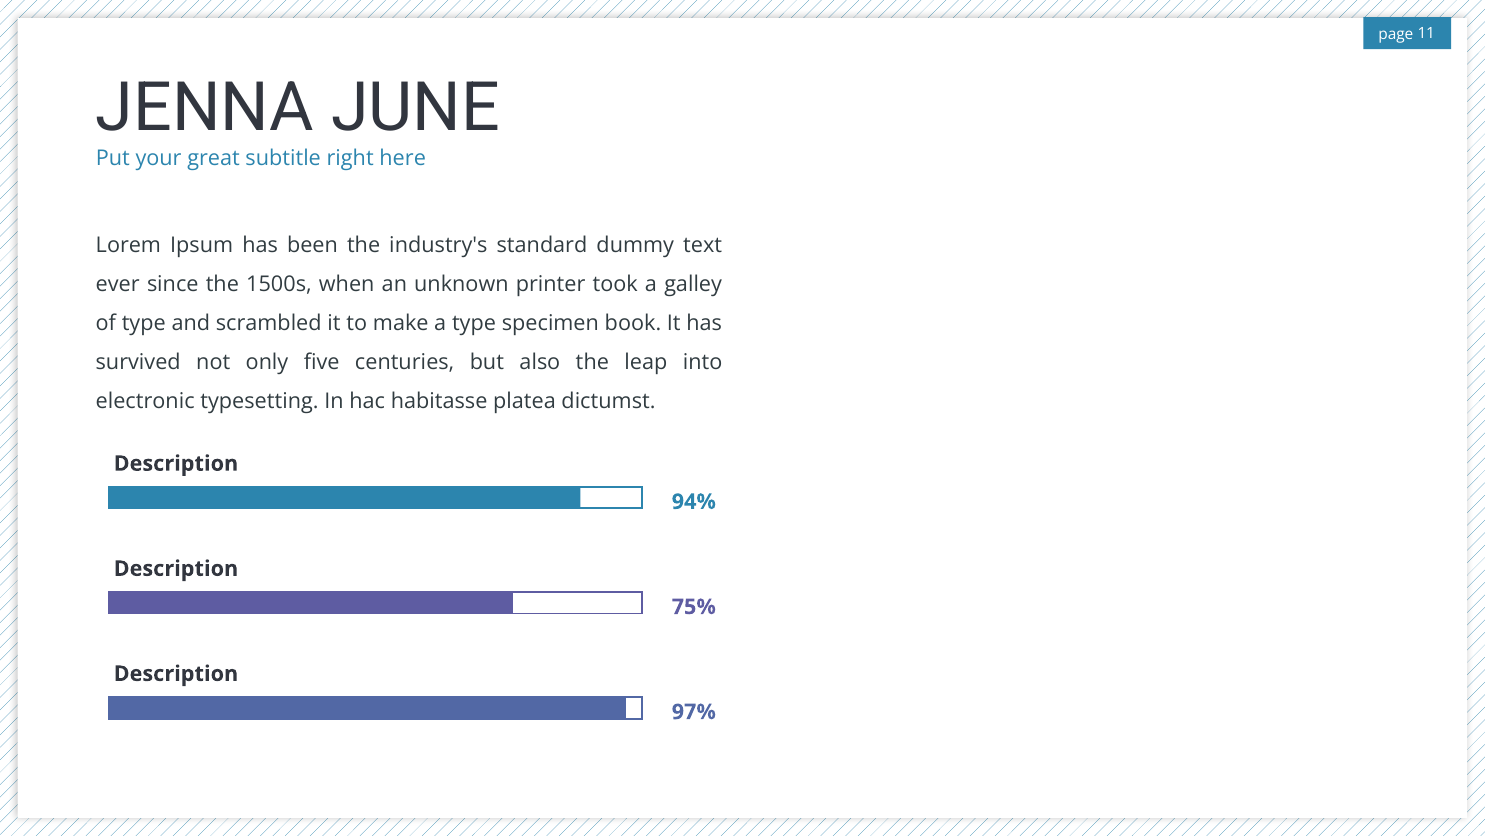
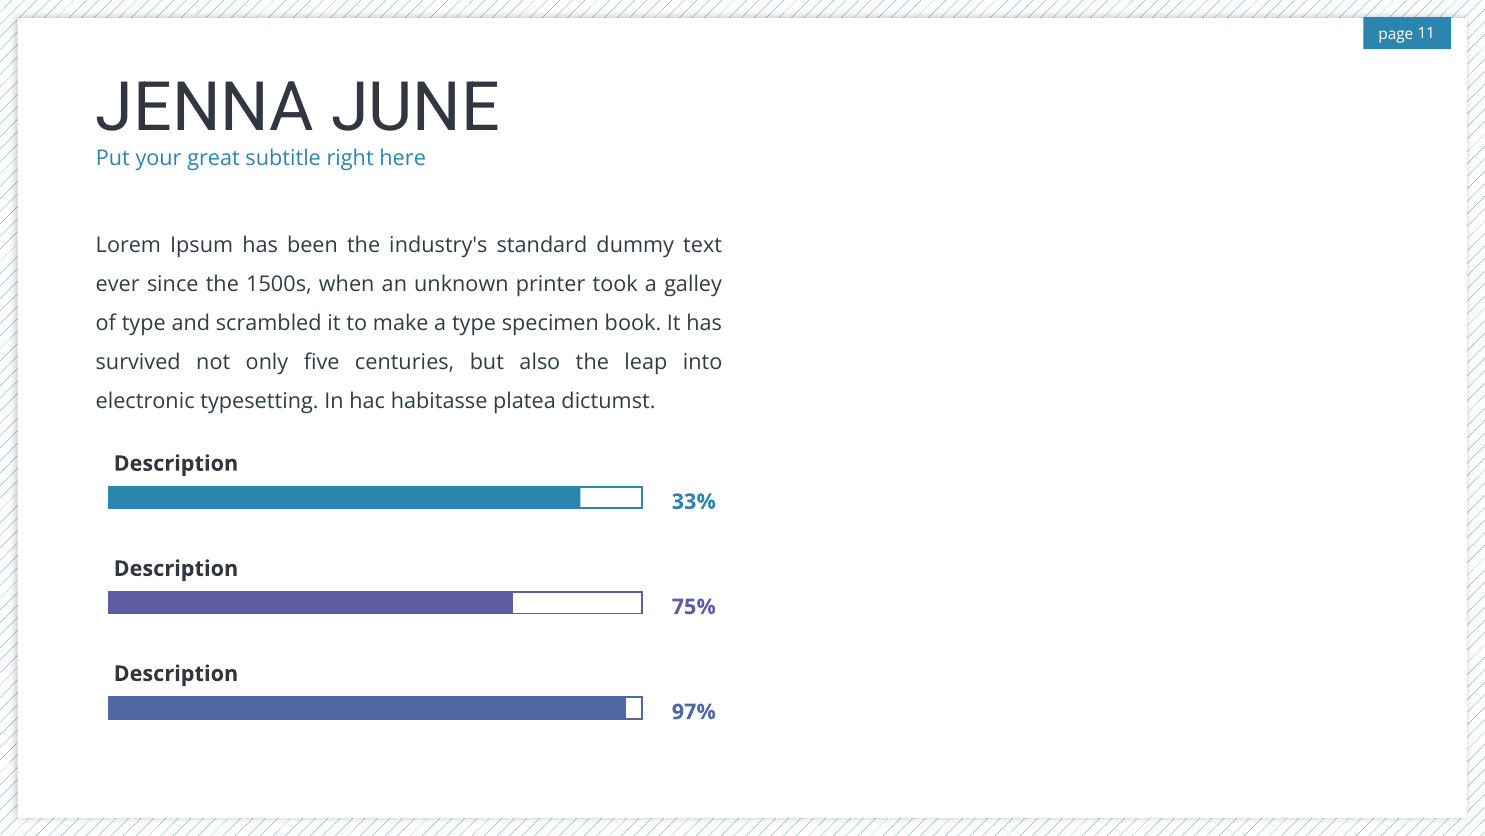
94%: 94% -> 33%
